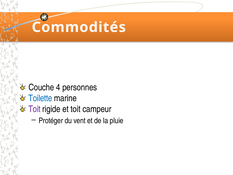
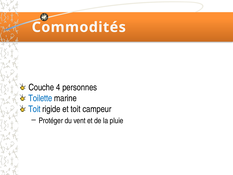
Toit at (34, 109) colour: purple -> blue
